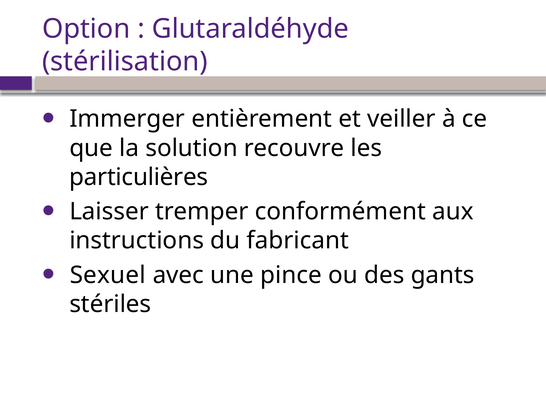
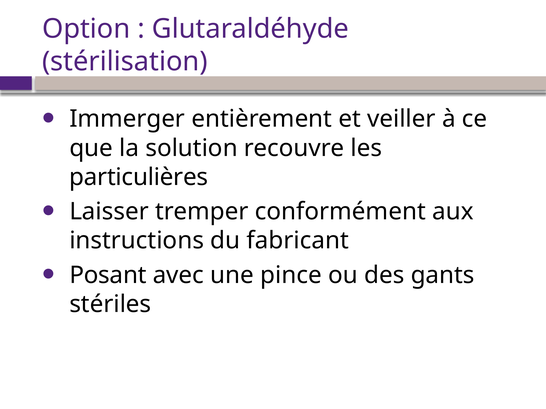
Sexuel: Sexuel -> Posant
